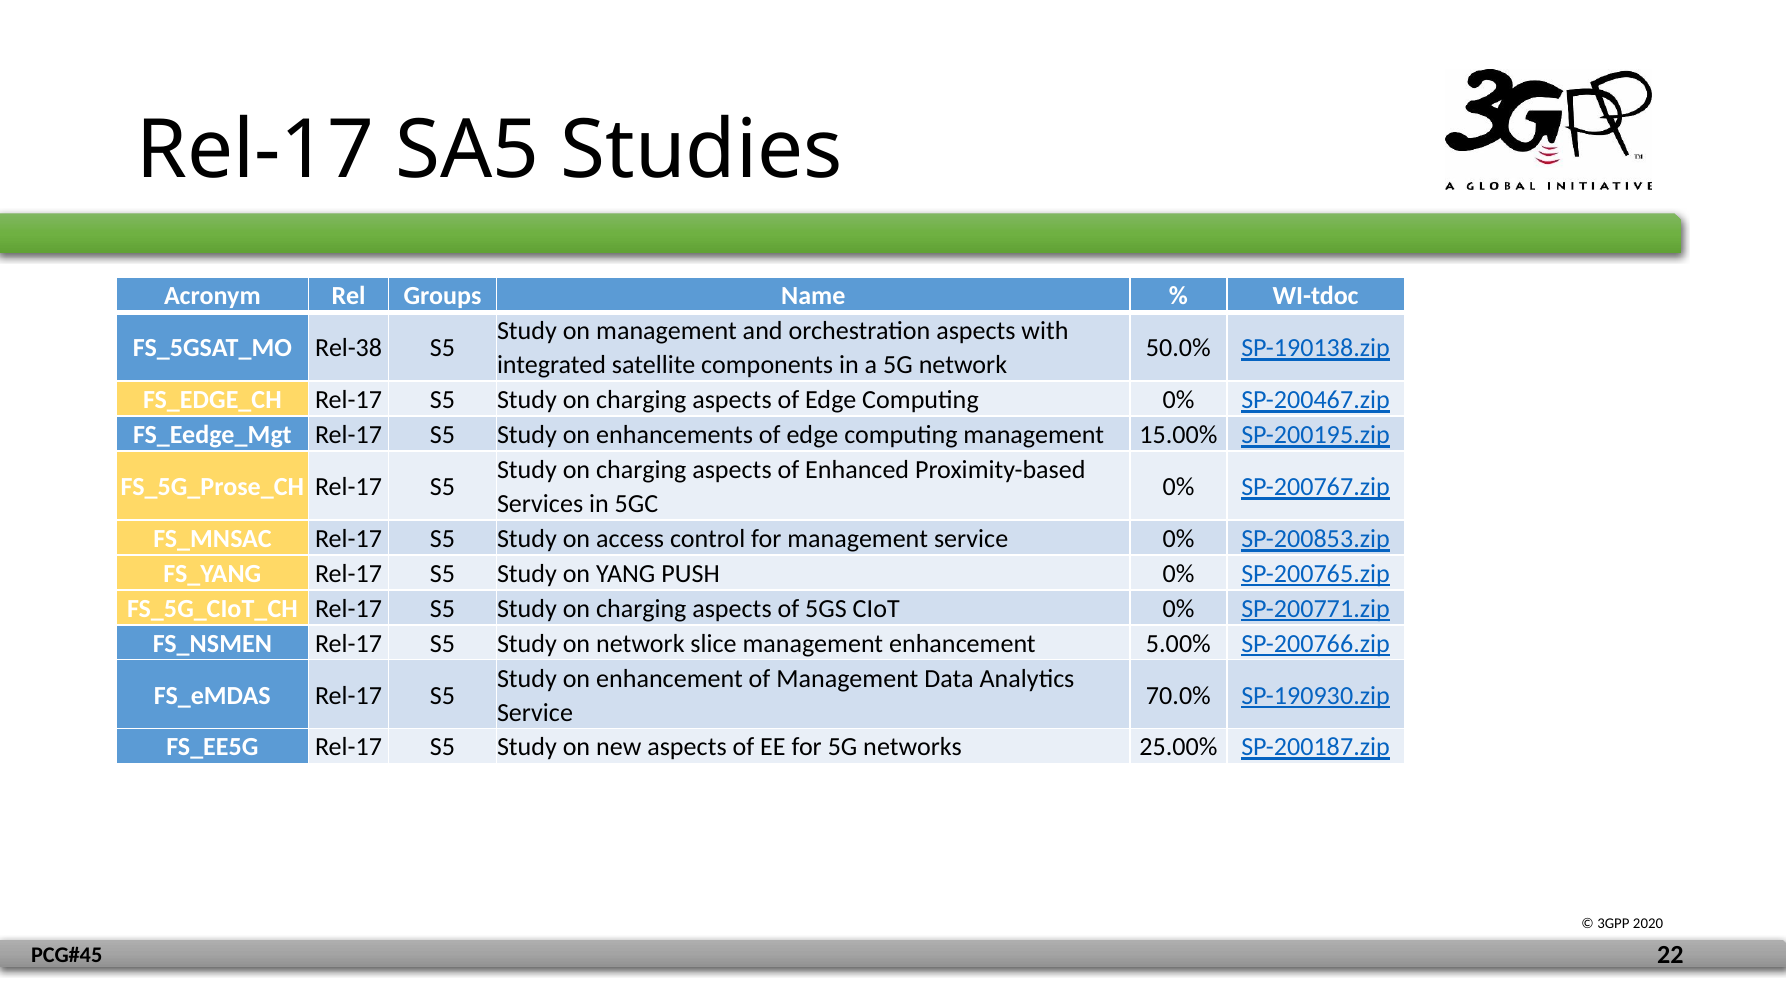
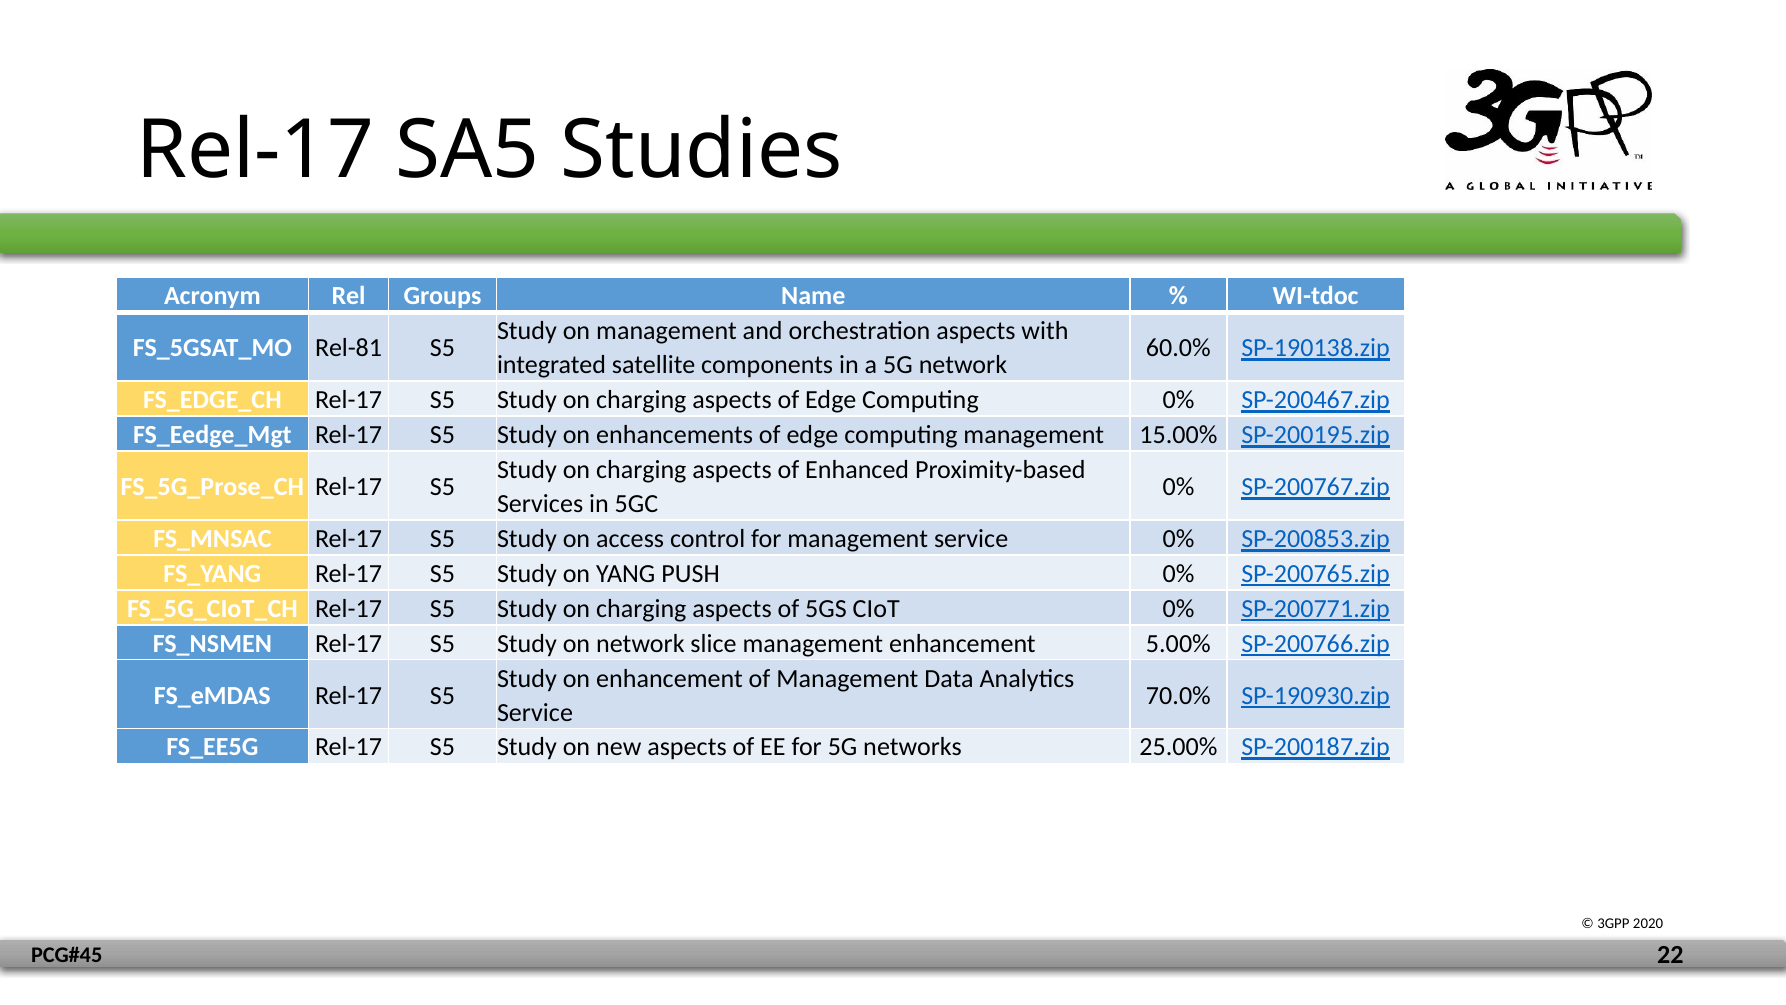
Rel-38: Rel-38 -> Rel-81
50.0%: 50.0% -> 60.0%
